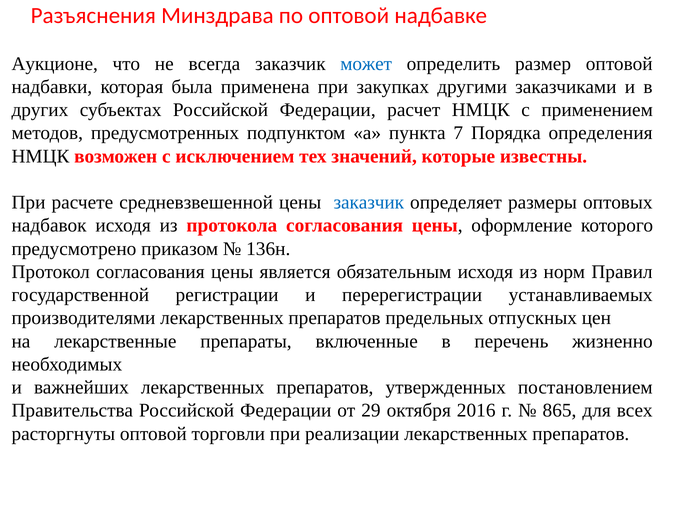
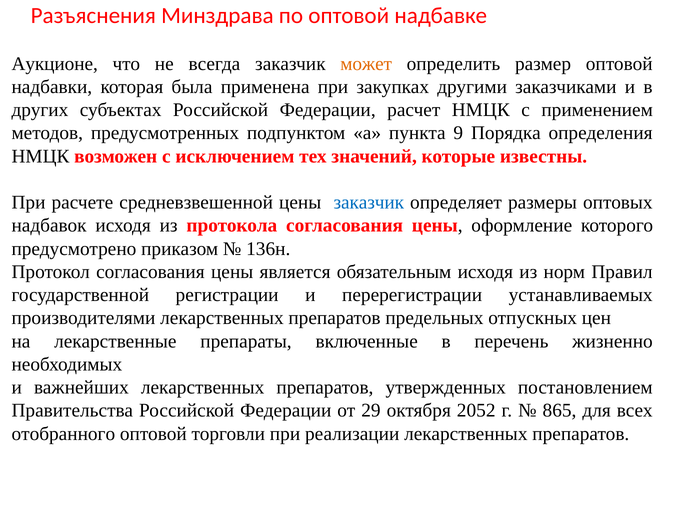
может colour: blue -> orange
7: 7 -> 9
2016: 2016 -> 2052
расторгнуты: расторгнуты -> отобранного
